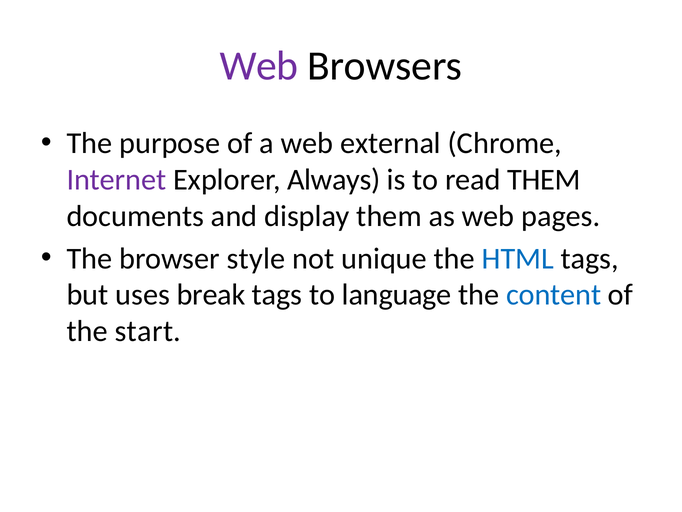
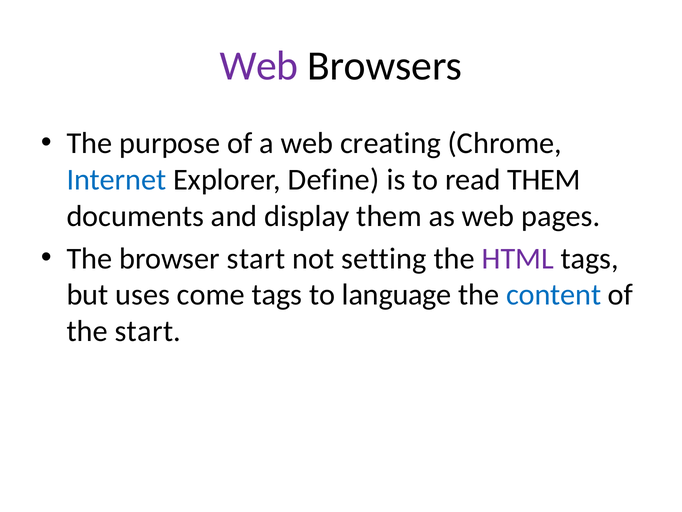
external: external -> creating
Internet colour: purple -> blue
Always: Always -> Define
browser style: style -> start
unique: unique -> setting
HTML colour: blue -> purple
break: break -> come
